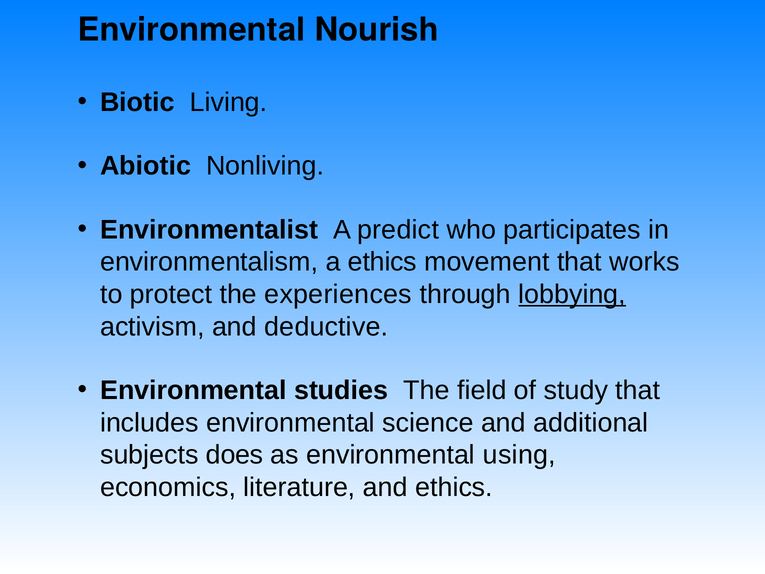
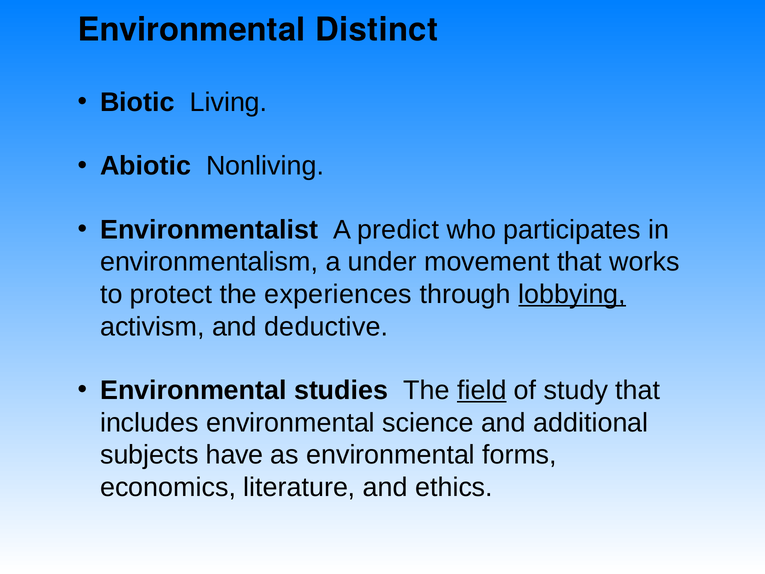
Nourish: Nourish -> Distinct
a ethics: ethics -> under
field underline: none -> present
does: does -> have
using: using -> forms
